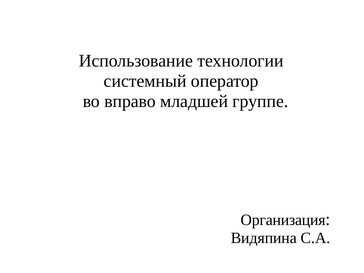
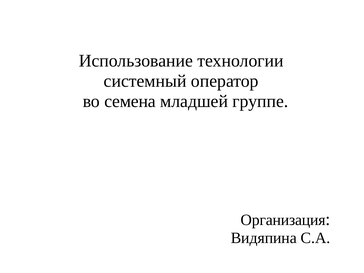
вправо: вправо -> семена
